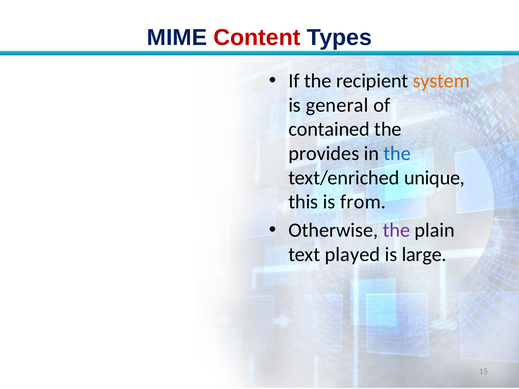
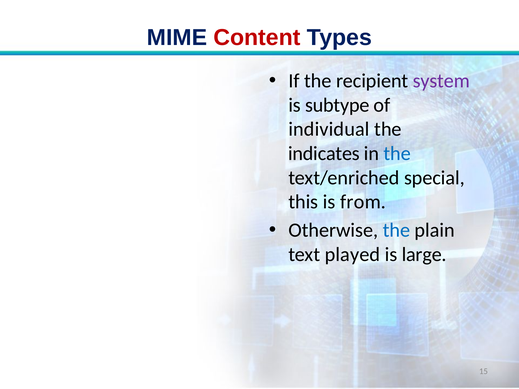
system colour: orange -> purple
general: general -> subtype
contained: contained -> individual
provides: provides -> indicates
unique: unique -> special
the at (396, 230) colour: purple -> blue
